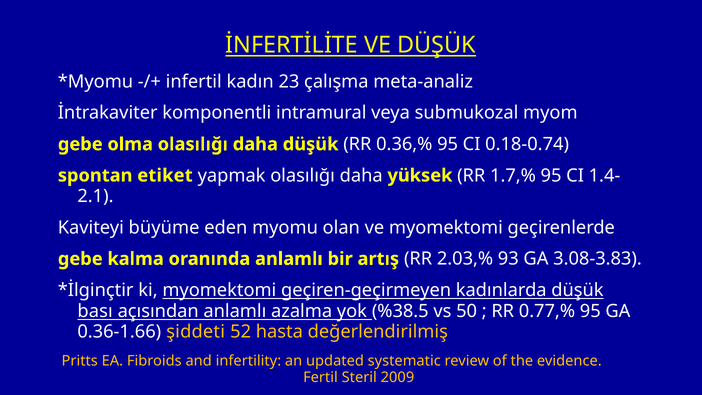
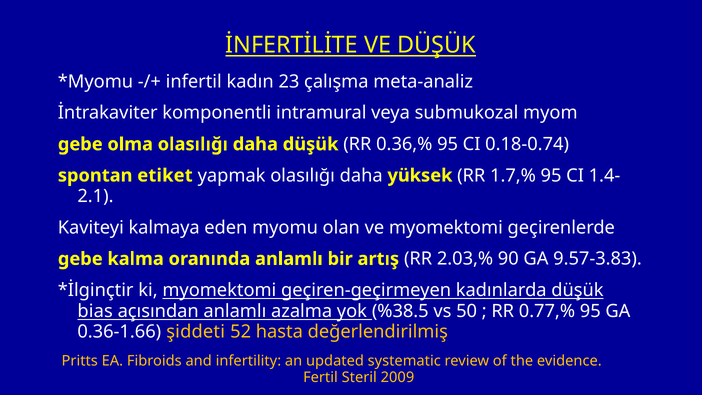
büyüme: büyüme -> kalmaya
93: 93 -> 90
3.08-3.83: 3.08-3.83 -> 9.57-3.83
bası: bası -> bias
